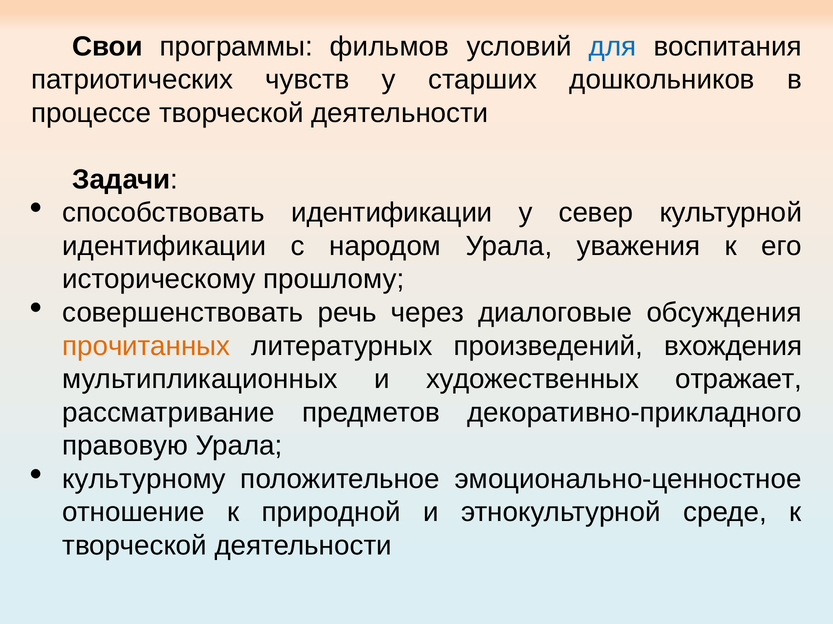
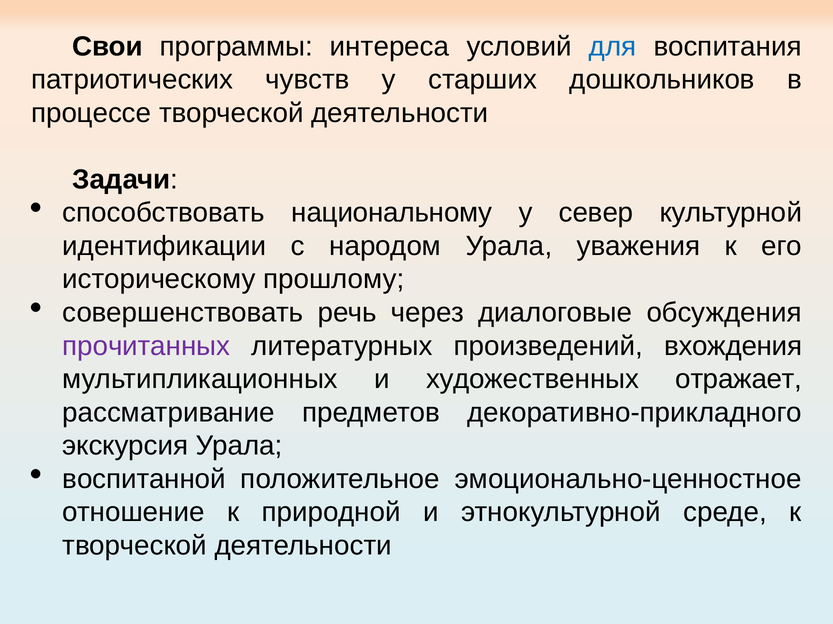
фильмов: фильмов -> интереса
способствовать идентификации: идентификации -> национальному
прочитанных colour: orange -> purple
правовую: правовую -> экскурсия
культурному: культурному -> воспитанной
